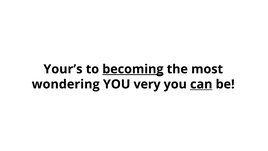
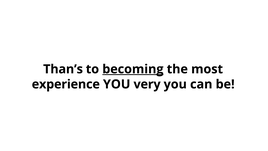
Your’s: Your’s -> Than’s
wondering: wondering -> experience
can underline: present -> none
